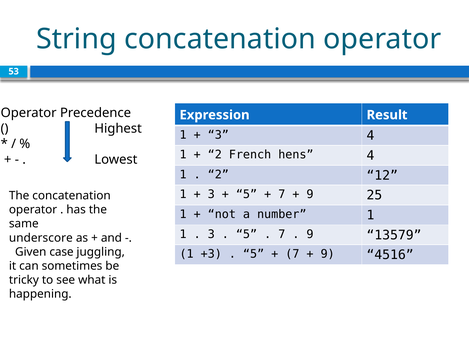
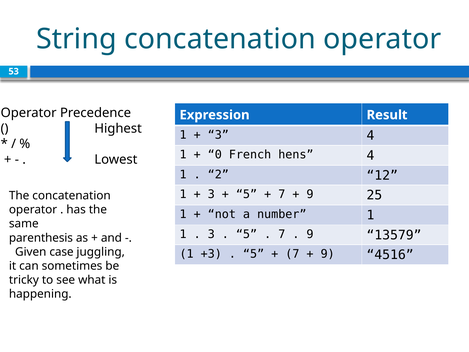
2 at (215, 155): 2 -> 0
underscore: underscore -> parenthesis
